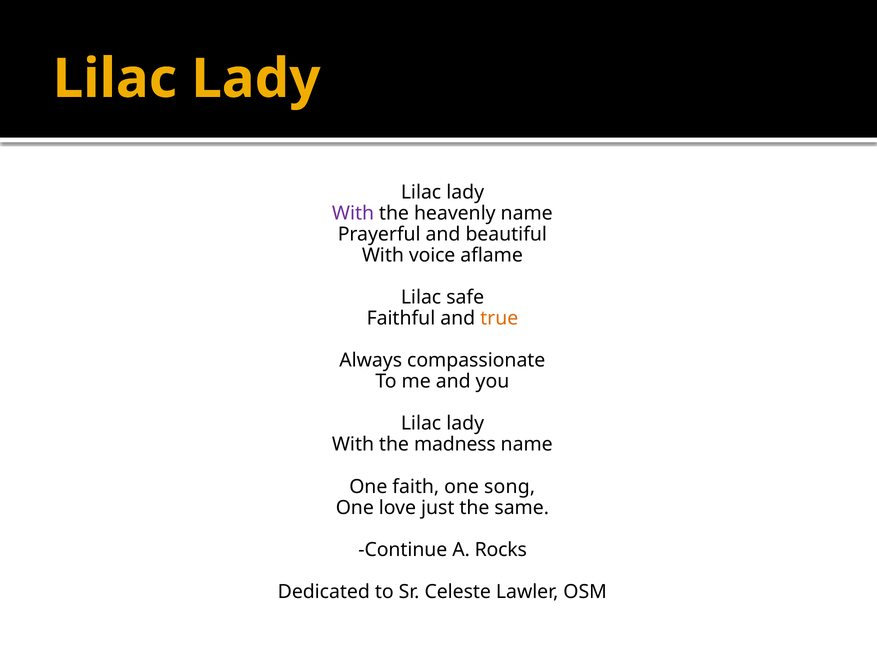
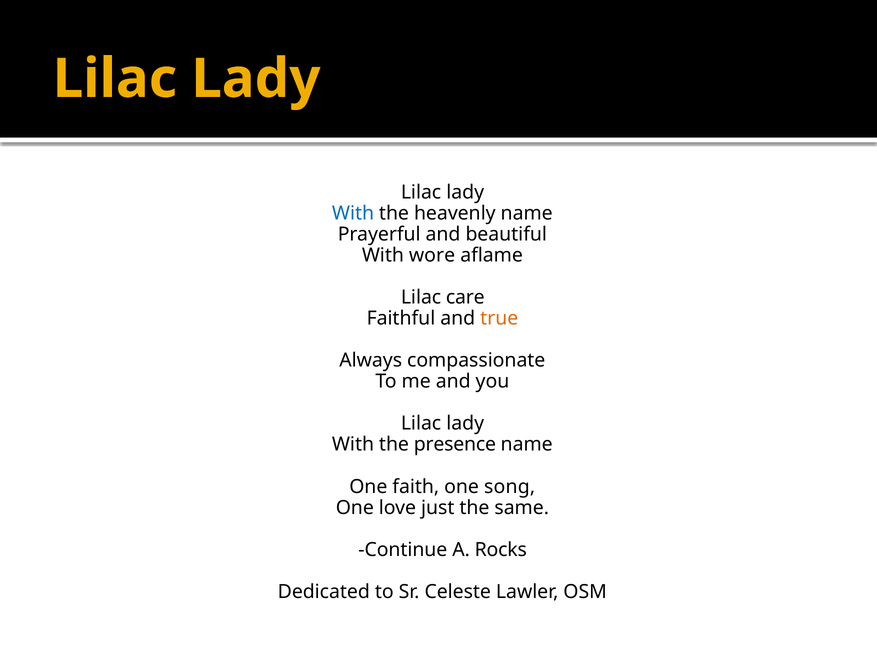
With at (353, 213) colour: purple -> blue
voice: voice -> wore
safe: safe -> care
madness: madness -> presence
